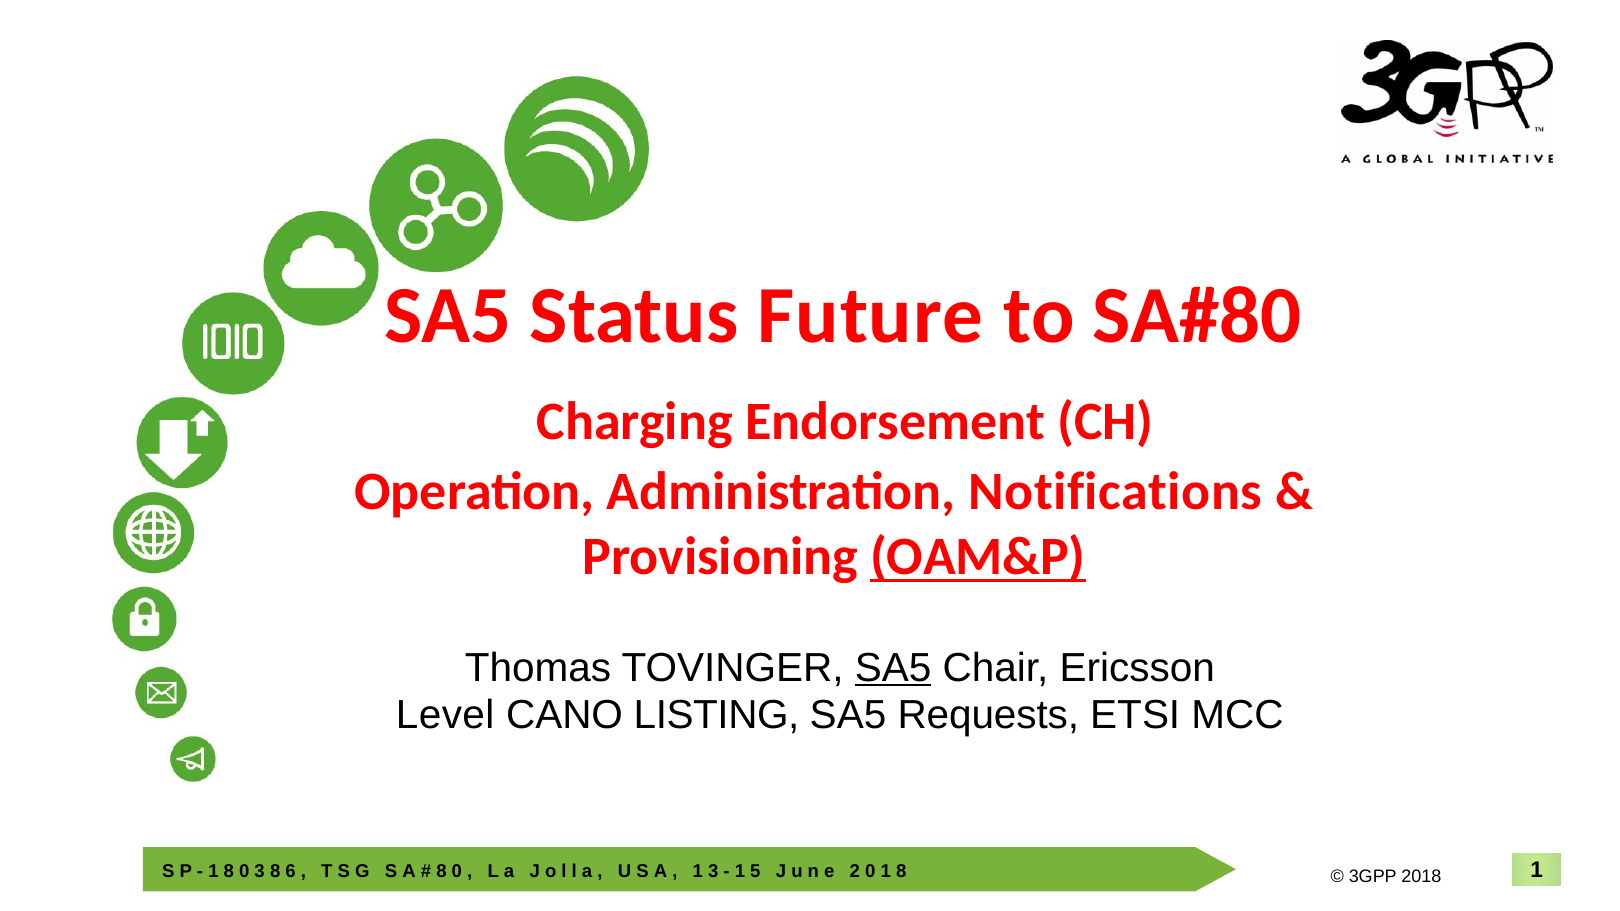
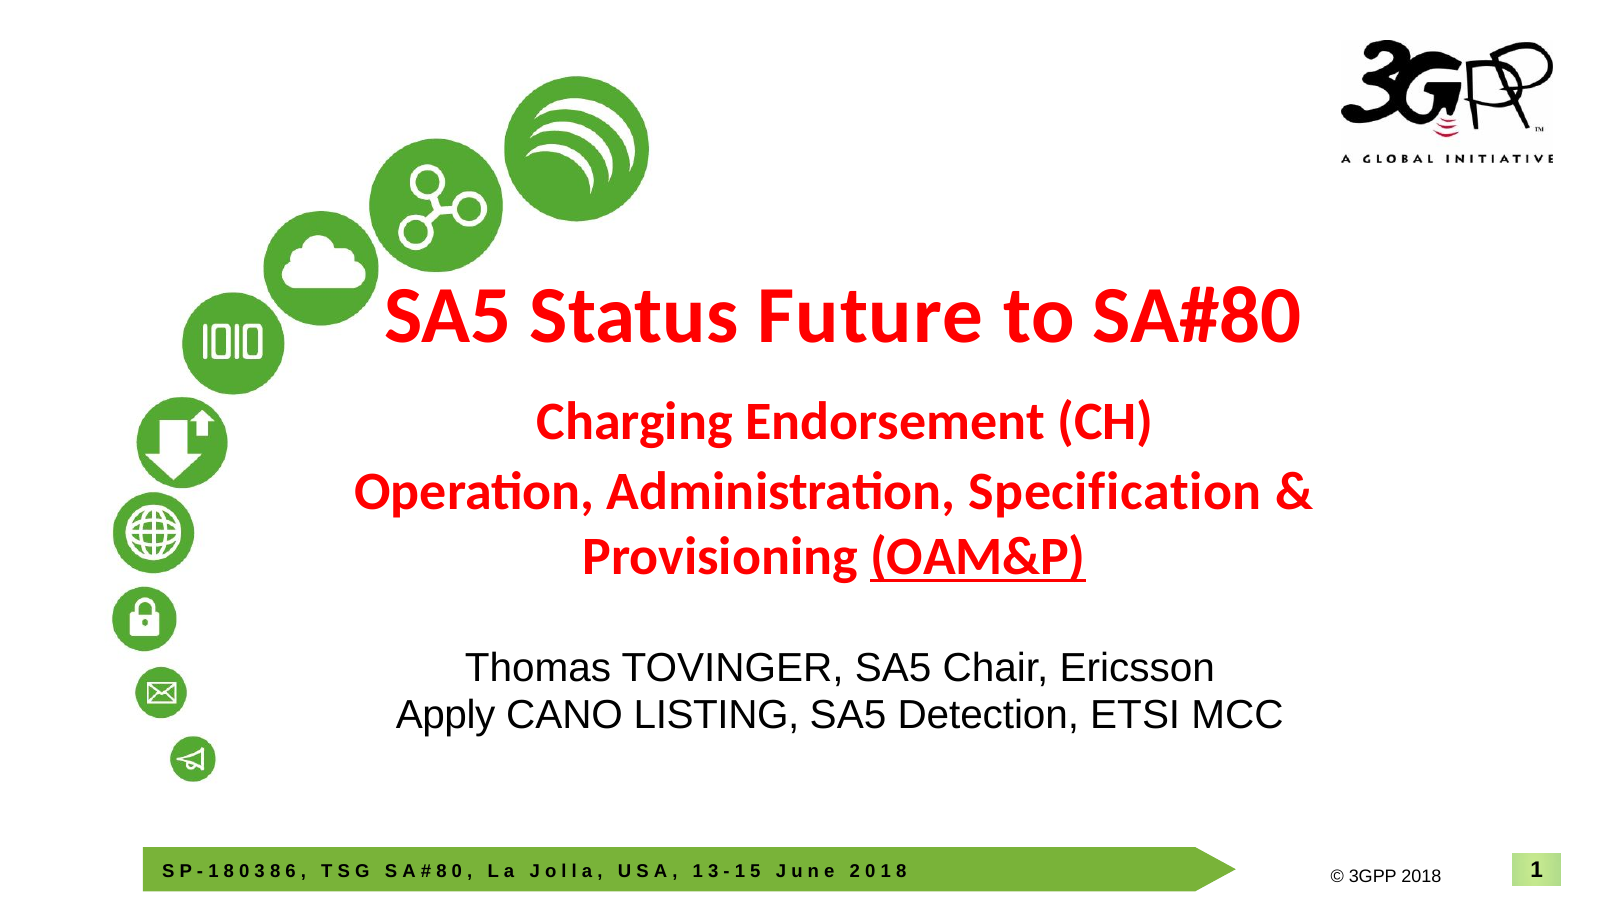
Notifications: Notifications -> Specification
SA5 at (893, 668) underline: present -> none
Level: Level -> Apply
Requests: Requests -> Detection
